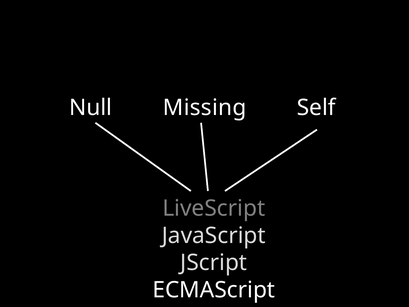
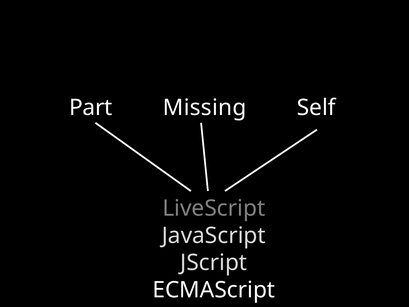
Null: Null -> Part
